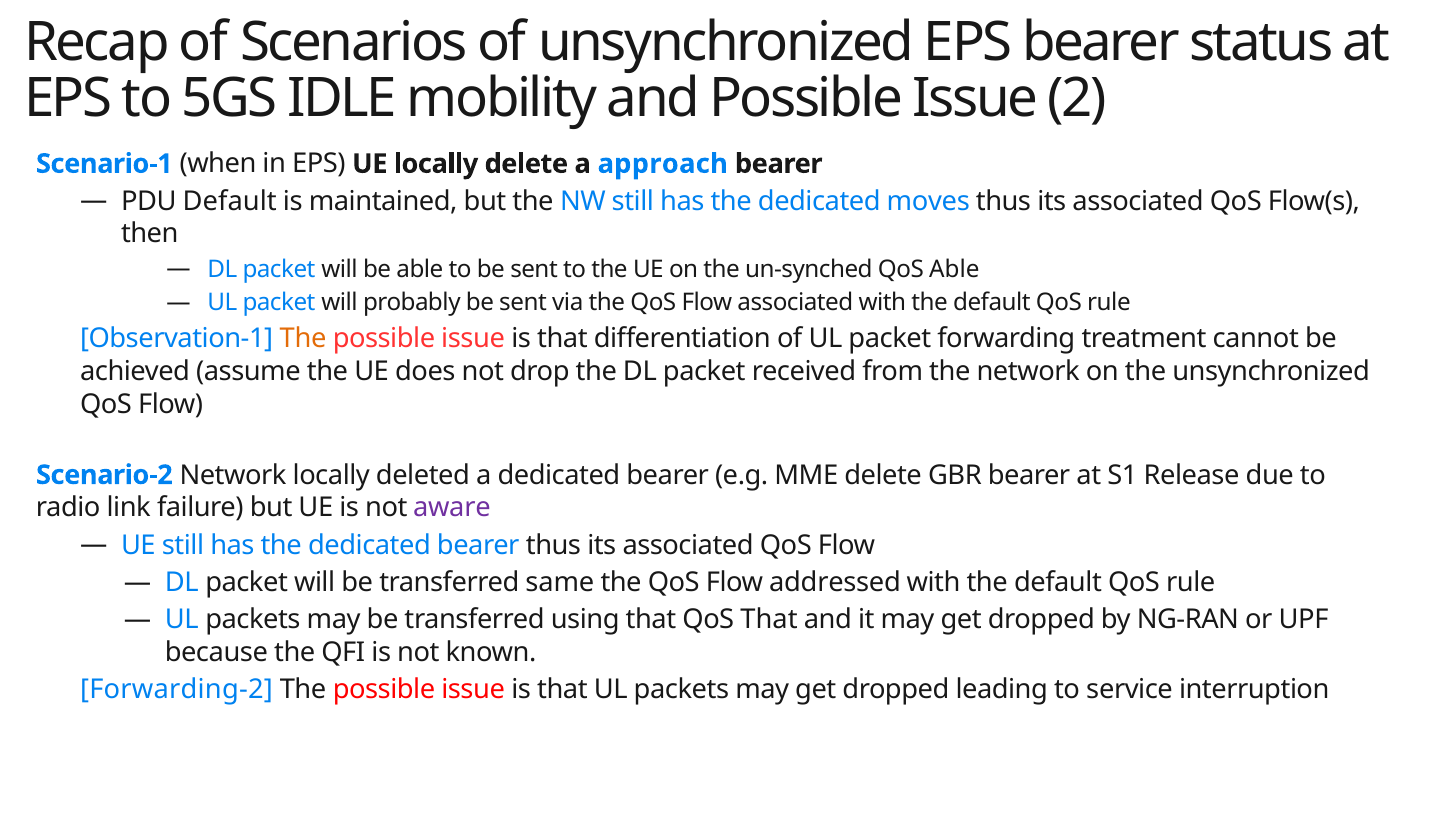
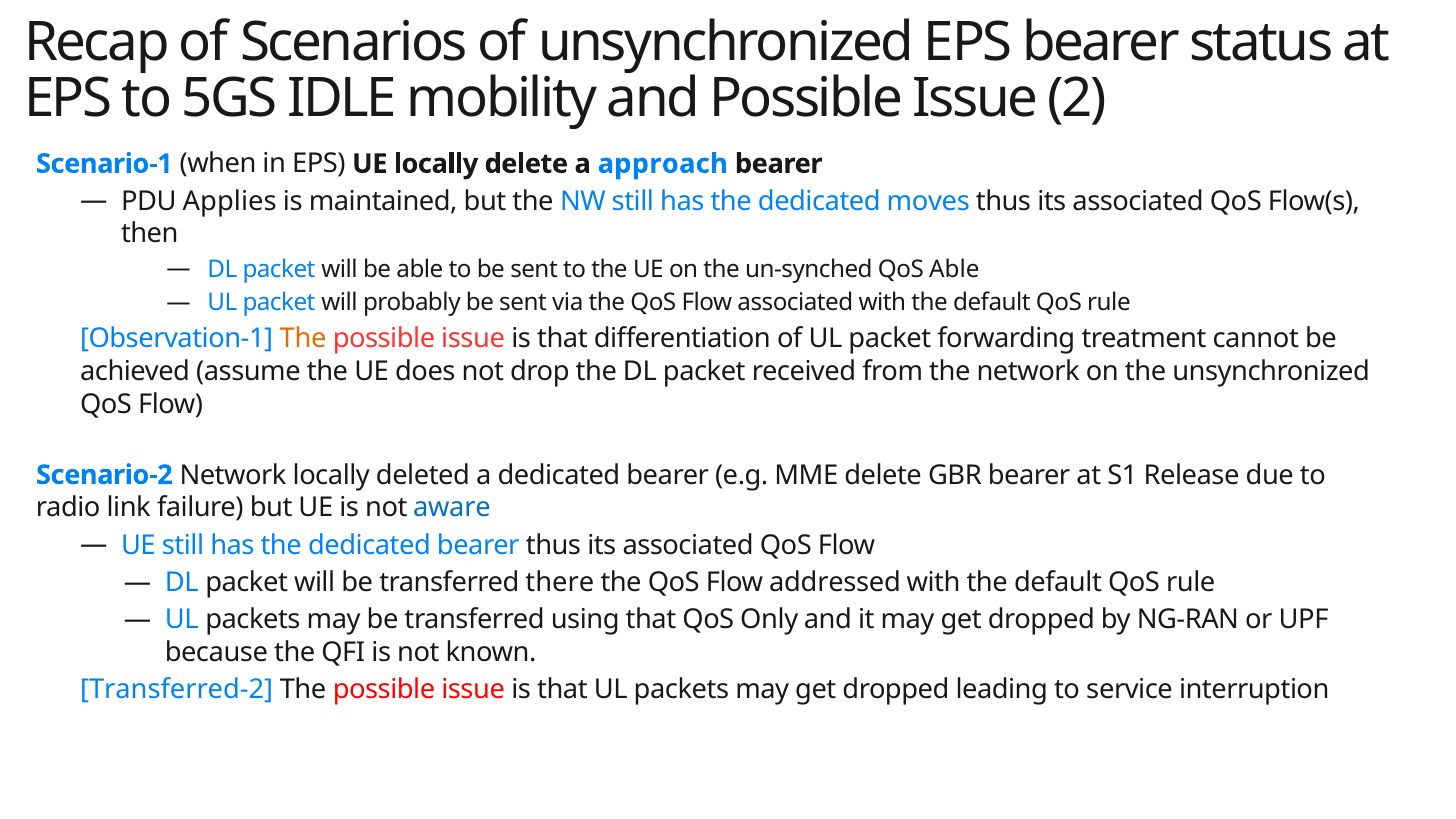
PDU Default: Default -> Applies
aware colour: purple -> blue
same: same -> there
QoS That: That -> Only
Forwarding-2: Forwarding-2 -> Transferred-2
